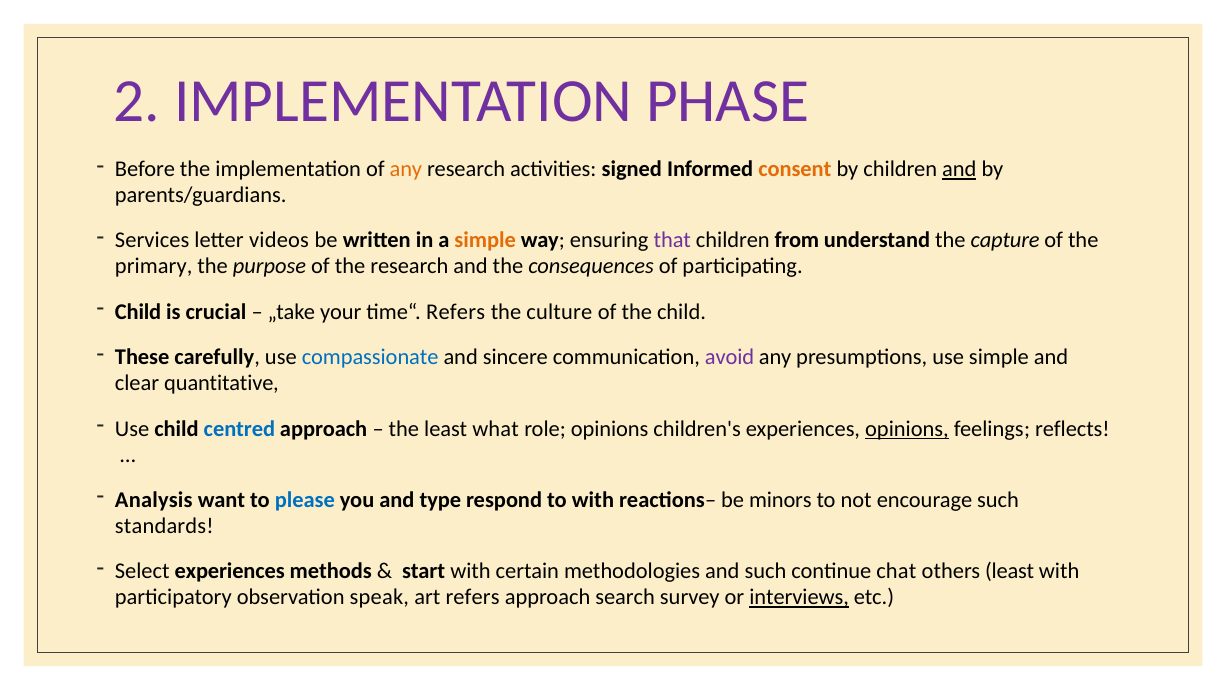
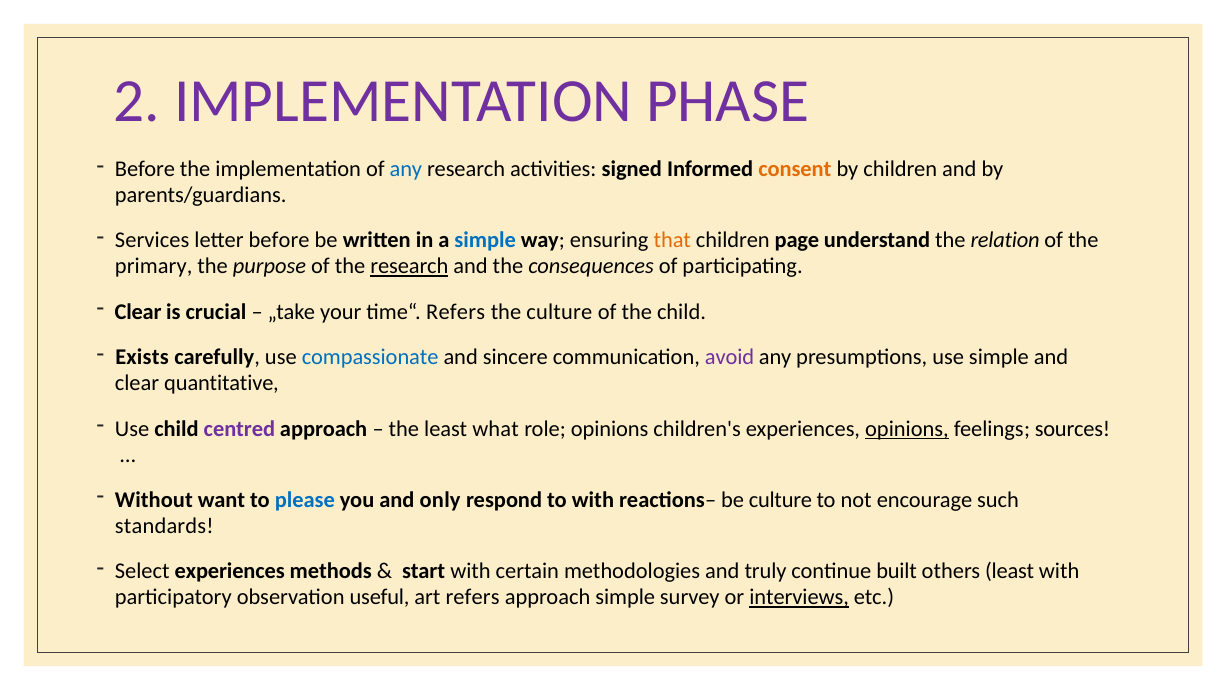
any at (406, 169) colour: orange -> blue
and at (959, 169) underline: present -> none
letter videos: videos -> before
simple at (485, 240) colour: orange -> blue
that colour: purple -> orange
from: from -> page
capture: capture -> relation
research at (409, 266) underline: none -> present
Child at (138, 312): Child -> Clear
These: These -> Exists
centred colour: blue -> purple
reflects: reflects -> sources
Analysis: Analysis -> Without
type: type -> only
be minors: minors -> culture
and such: such -> truly
chat: chat -> built
speak: speak -> useful
approach search: search -> simple
